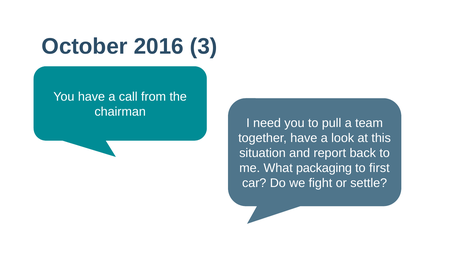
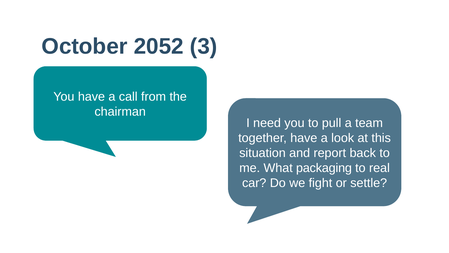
2016: 2016 -> 2052
first: first -> real
